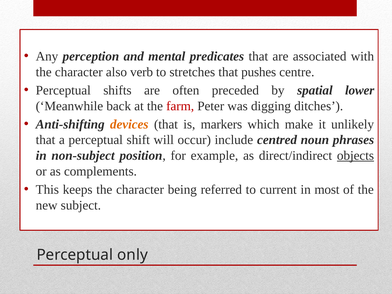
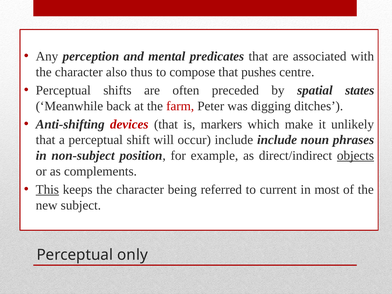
verb: verb -> thus
stretches: stretches -> compose
lower: lower -> states
devices colour: orange -> red
include centred: centred -> include
This underline: none -> present
